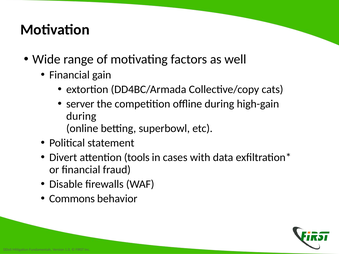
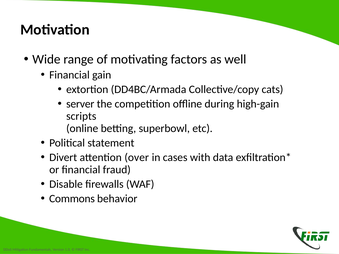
during at (81, 116): during -> scripts
tools: tools -> over
